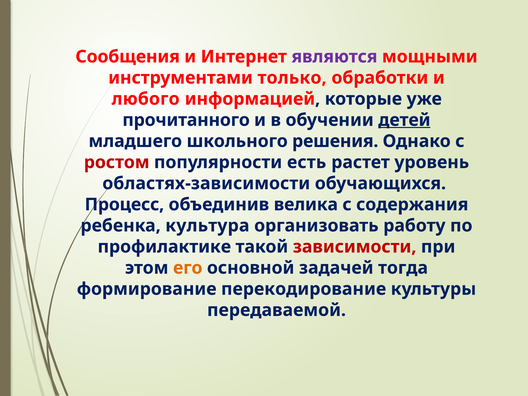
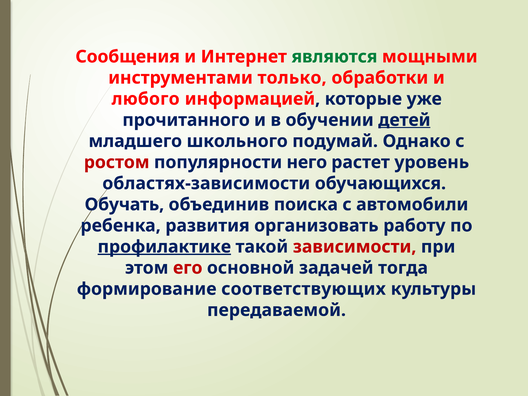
являются colour: purple -> green
решения: решения -> подумай
есть: есть -> него
Процесс: Процесс -> Обучать
велика: велика -> поиска
содержания: содержания -> автомобили
культура: культура -> развития
профилактике underline: none -> present
его colour: orange -> red
перекодирование: перекодирование -> соответствующих
